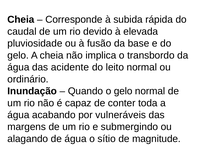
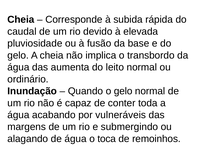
acidente: acidente -> aumenta
sítio: sítio -> toca
magnitude: magnitude -> remoinhos
